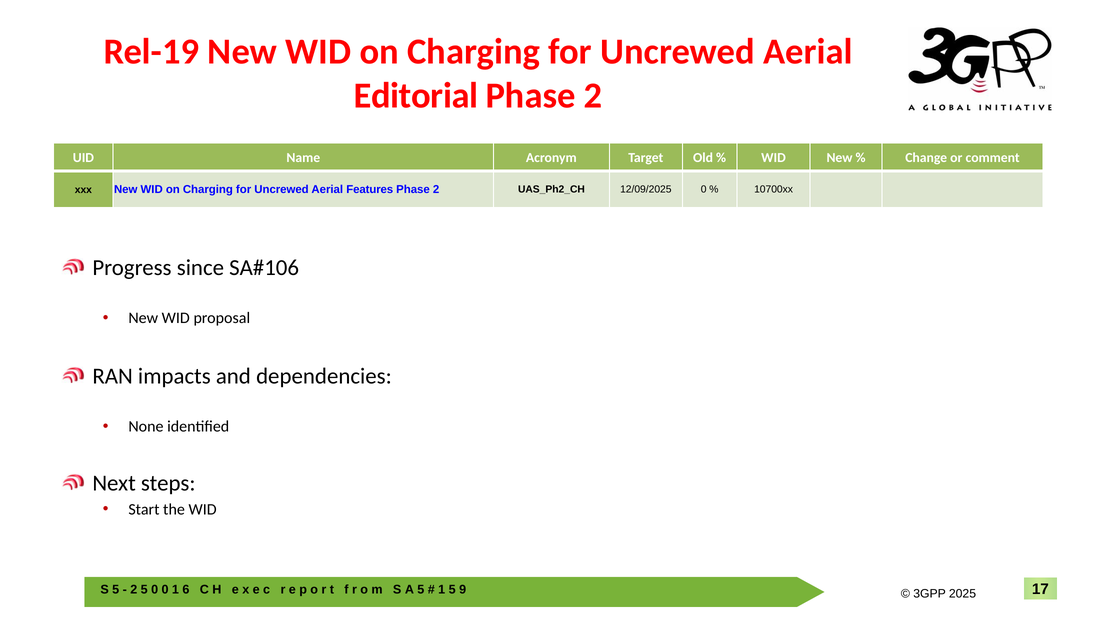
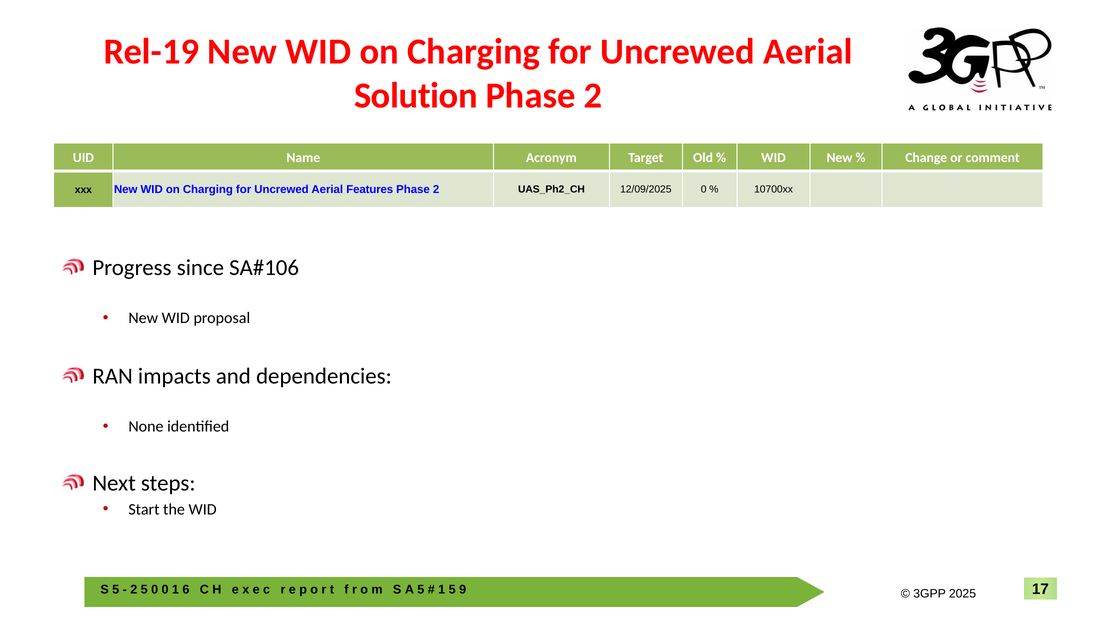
Editorial: Editorial -> Solution
